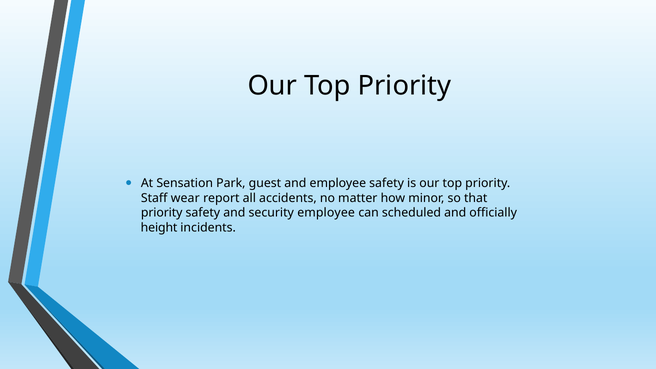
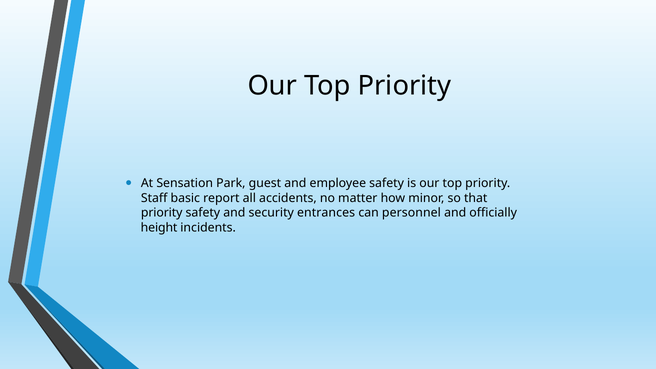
wear: wear -> basic
security employee: employee -> entrances
scheduled: scheduled -> personnel
